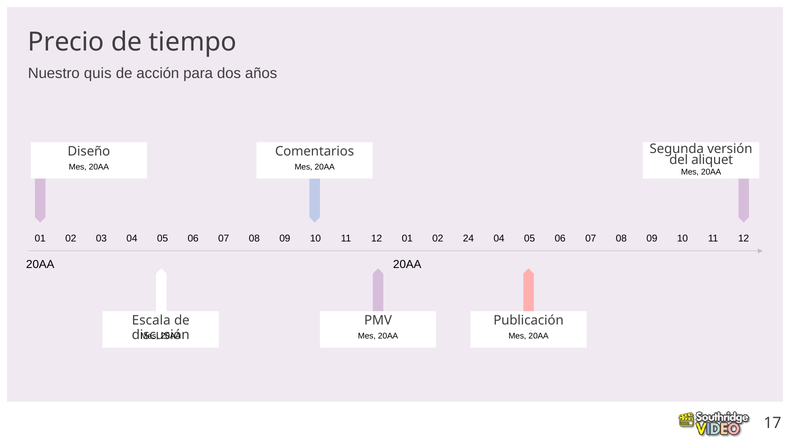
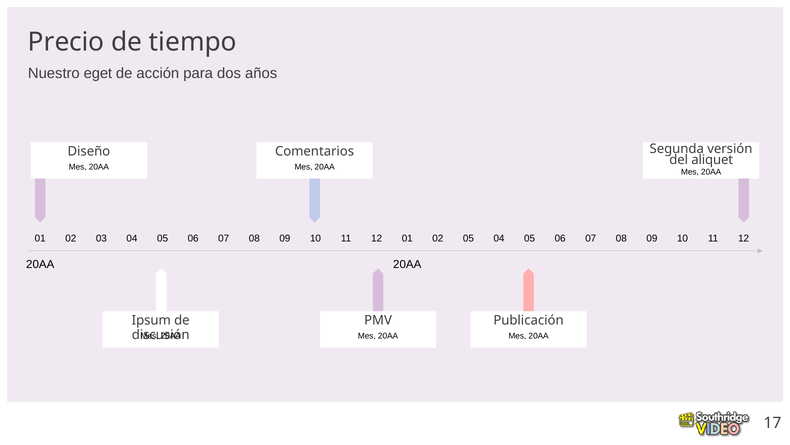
quis: quis -> eget
02 24: 24 -> 05
Escala: Escala -> Ipsum
